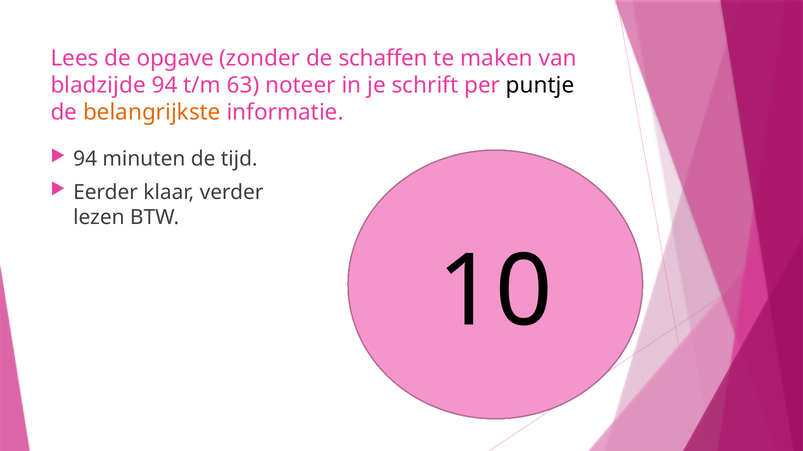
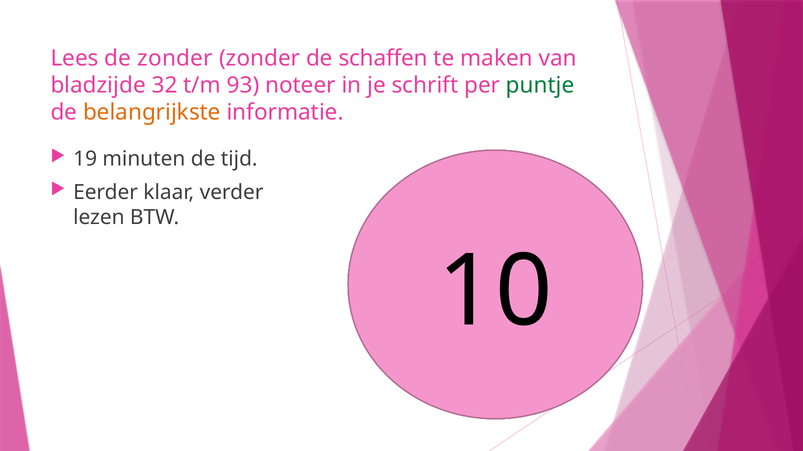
de opgave: opgave -> zonder
bladzijde 94: 94 -> 32
63: 63 -> 93
puntje colour: black -> green
94 at (85, 159): 94 -> 19
